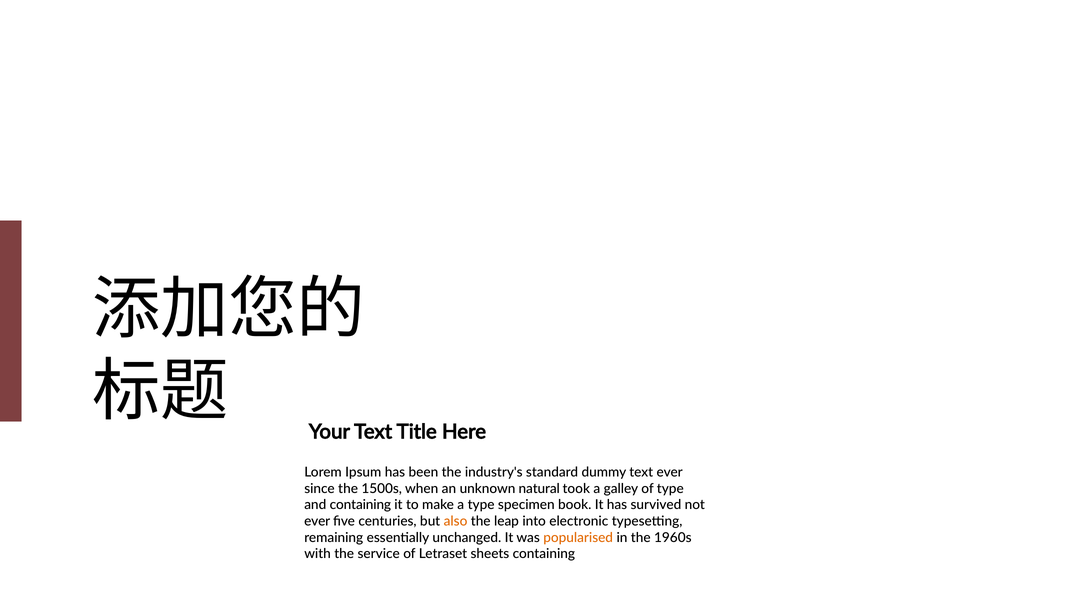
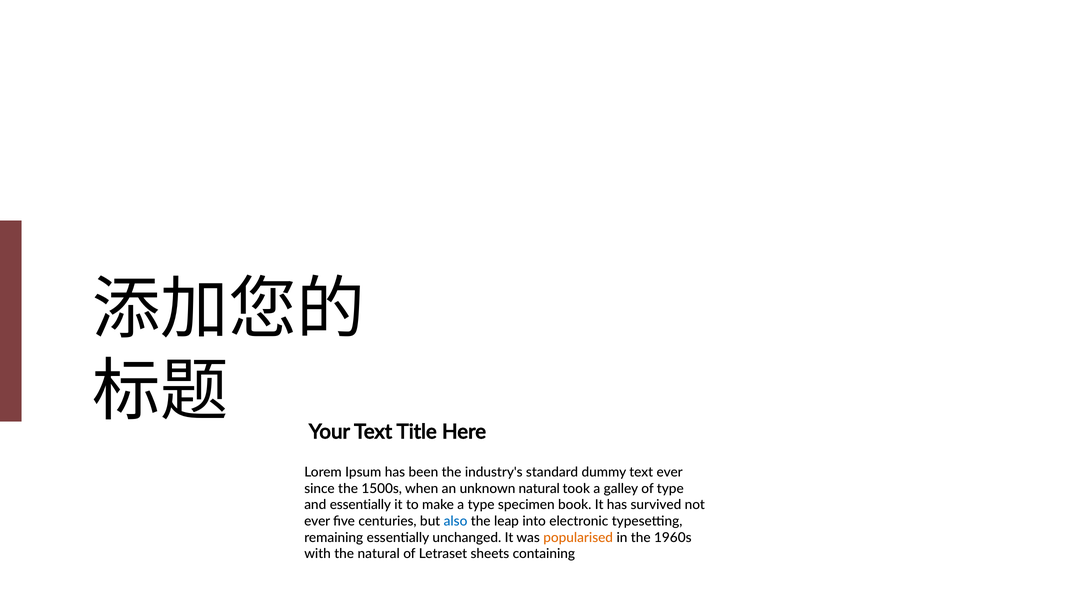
and containing: containing -> essentially
also colour: orange -> blue
the service: service -> natural
